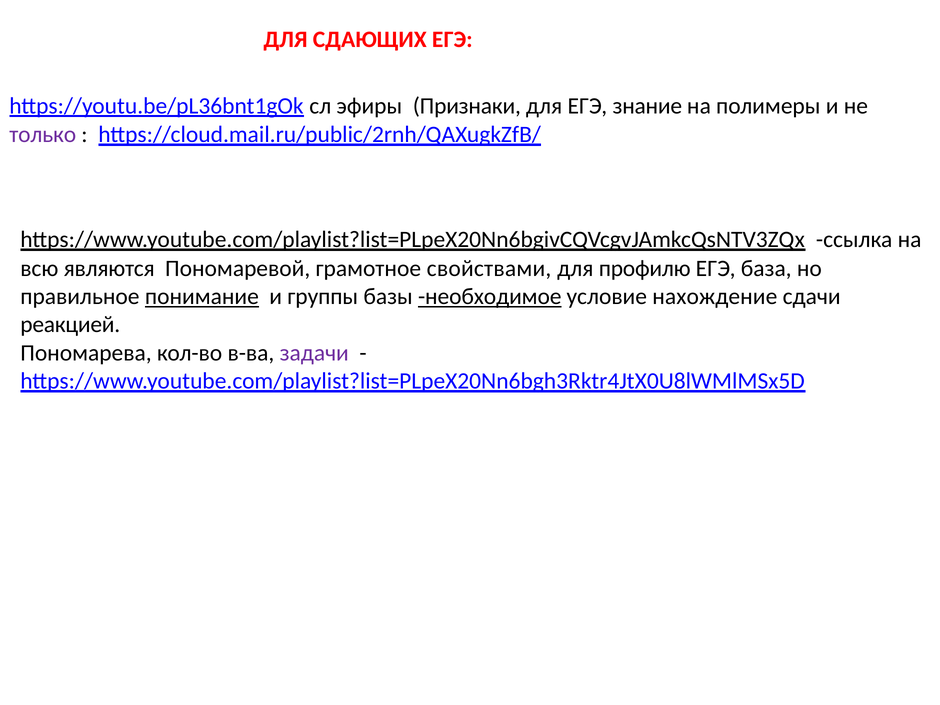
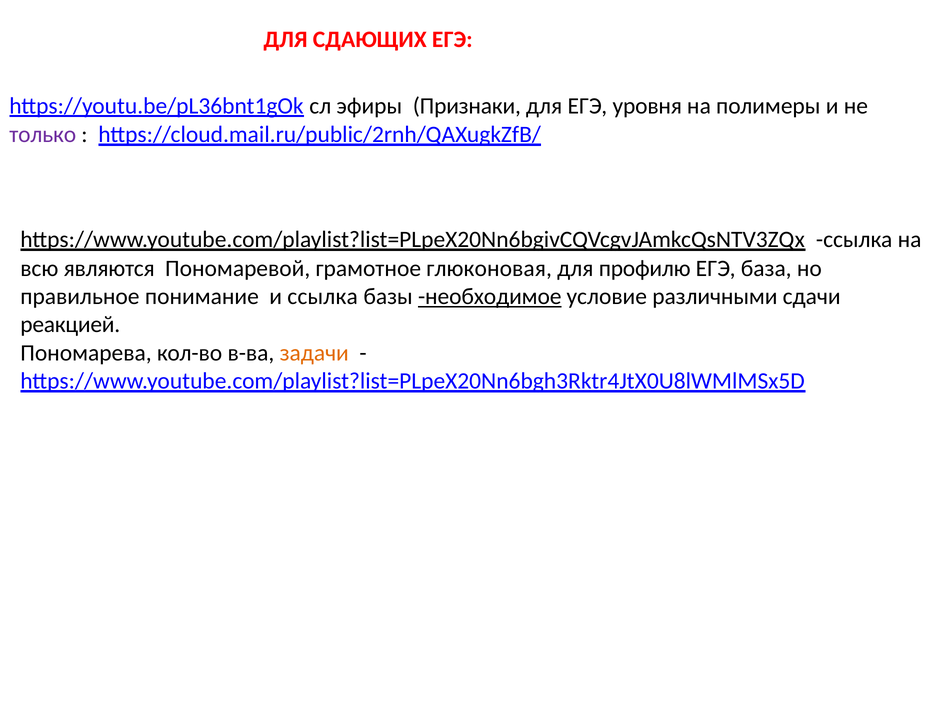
знание: знание -> уровня
свойствами: свойствами -> глюконовая
понимание underline: present -> none
и группы: группы -> ссылка
нахождение: нахождение -> различными
задачи colour: purple -> orange
